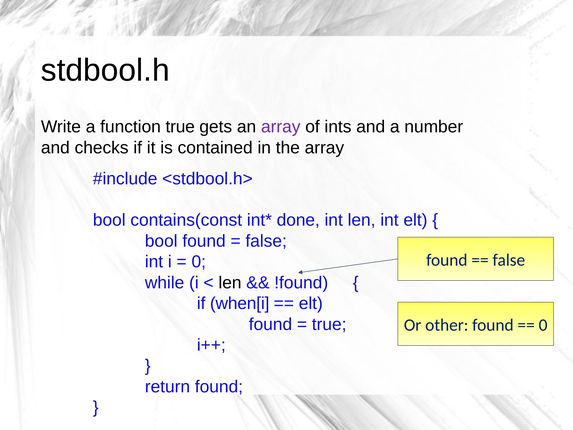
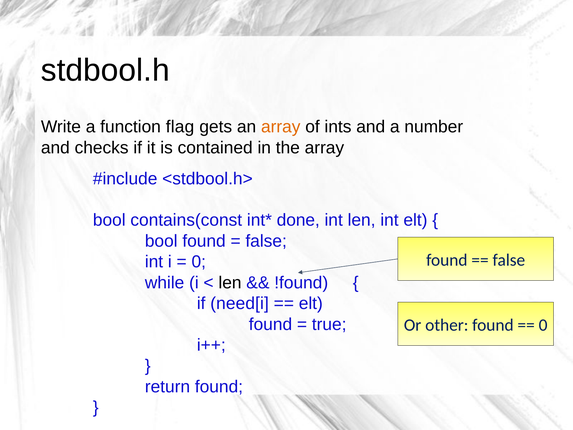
function true: true -> flag
array at (281, 127) colour: purple -> orange
when[i: when[i -> need[i
